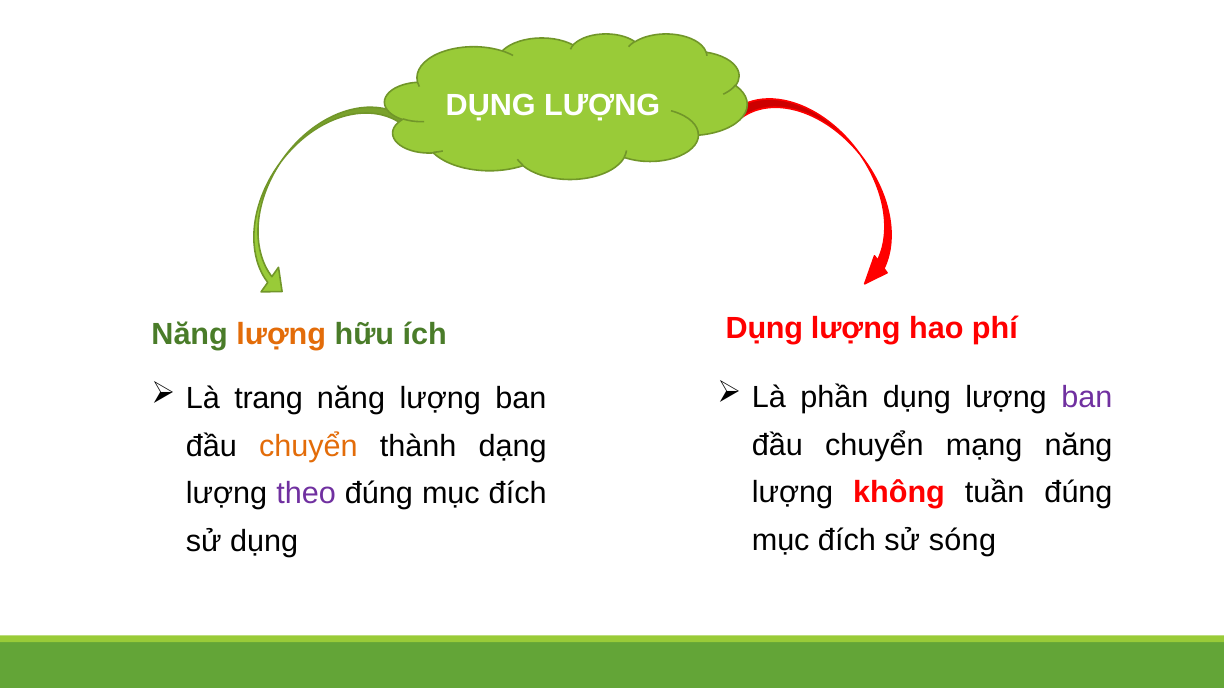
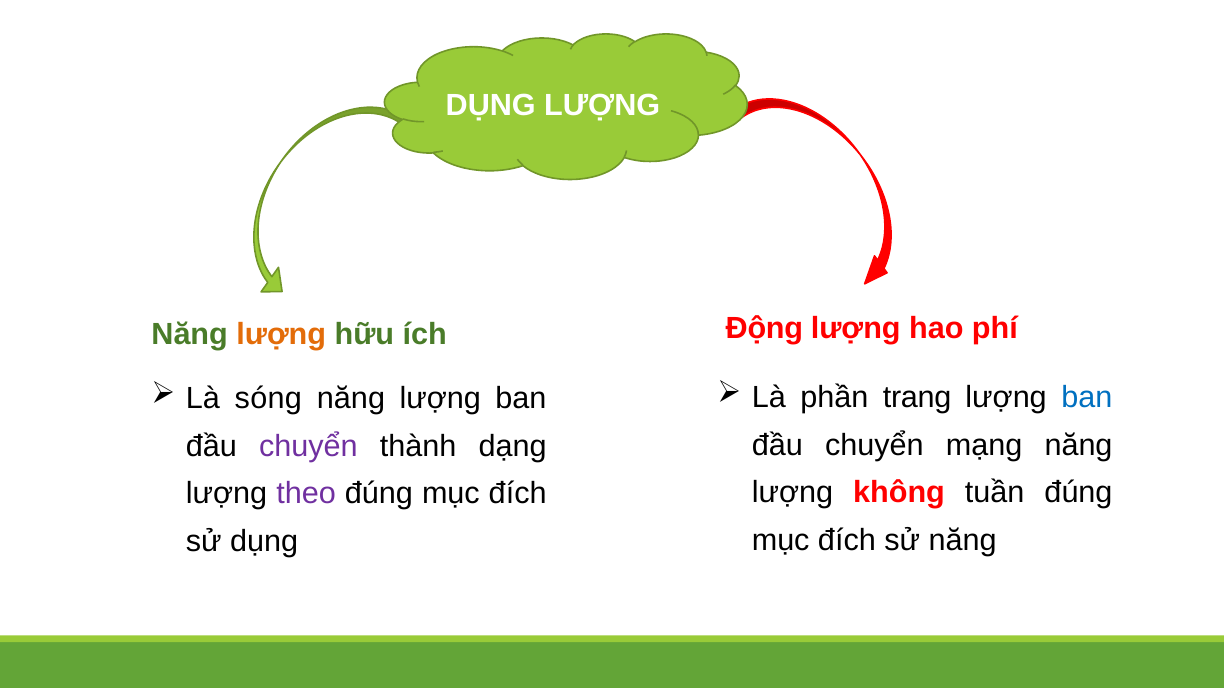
ích Dụng: Dụng -> Động
phần dụng: dụng -> trang
ban at (1087, 398) colour: purple -> blue
trang: trang -> sóng
chuyển at (308, 446) colour: orange -> purple
sử sóng: sóng -> năng
